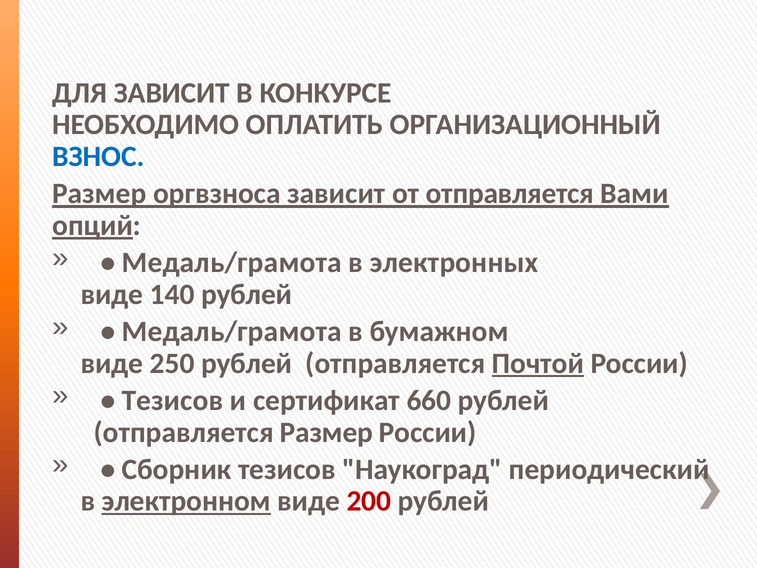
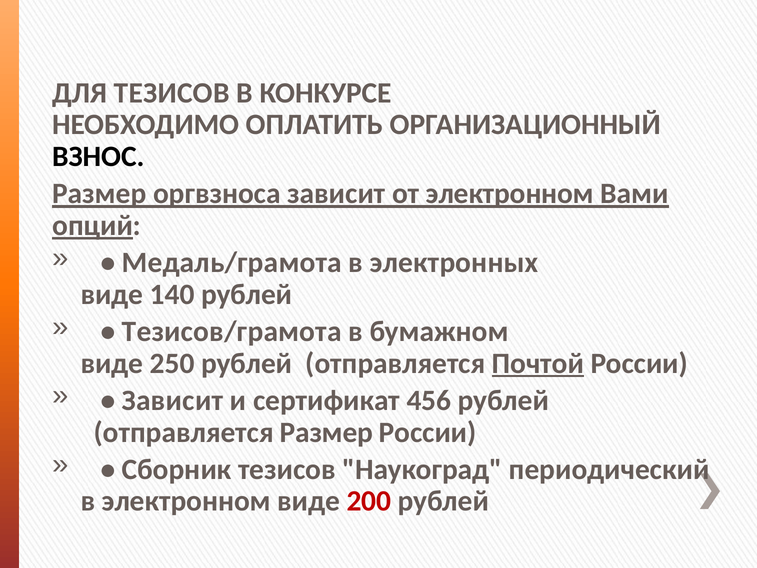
ДЛЯ ЗАВИСИТ: ЗАВИСИТ -> ТЕЗИСОВ
ВЗНОС colour: blue -> black
от отправляется: отправляется -> электронном
Медаль/грамота at (232, 331): Медаль/грамота -> Тезисов/грамота
Тезисов at (173, 400): Тезисов -> Зависит
660: 660 -> 456
электронном at (186, 501) underline: present -> none
